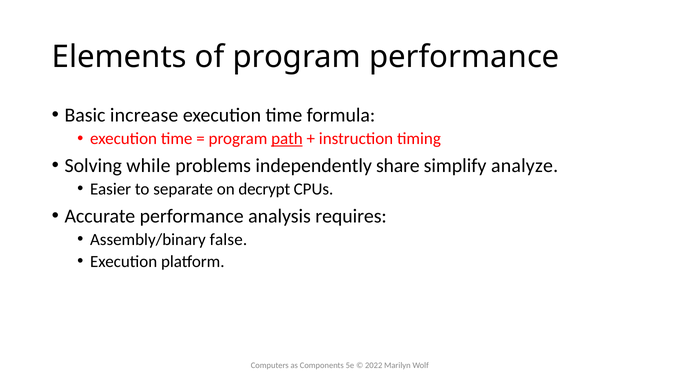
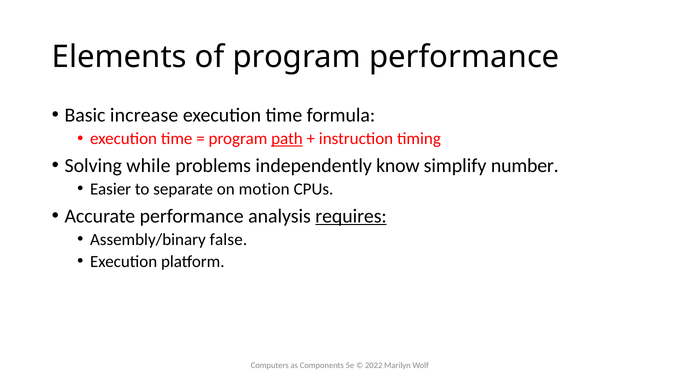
share: share -> know
analyze: analyze -> number
decrypt: decrypt -> motion
requires underline: none -> present
